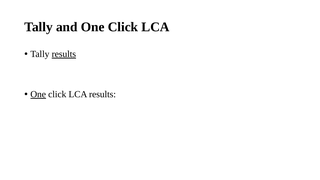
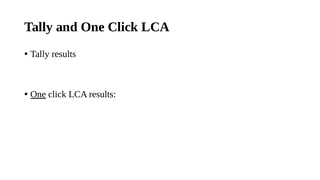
results at (64, 54) underline: present -> none
